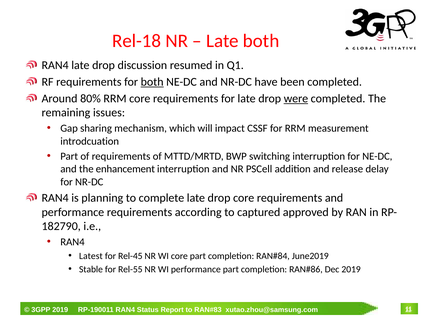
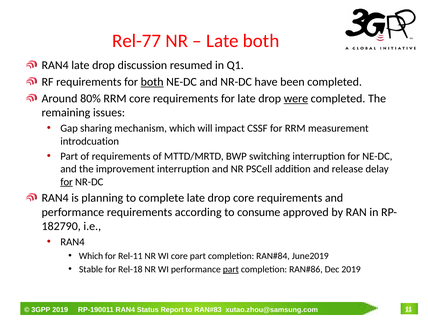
Rel-18: Rel-18 -> Rel-77
enhancement: enhancement -> improvement
for at (67, 182) underline: none -> present
captured: captured -> consume
Latest at (91, 256): Latest -> Which
Rel-45: Rel-45 -> Rel-11
Rel-55: Rel-55 -> Rel-18
part at (231, 269) underline: none -> present
